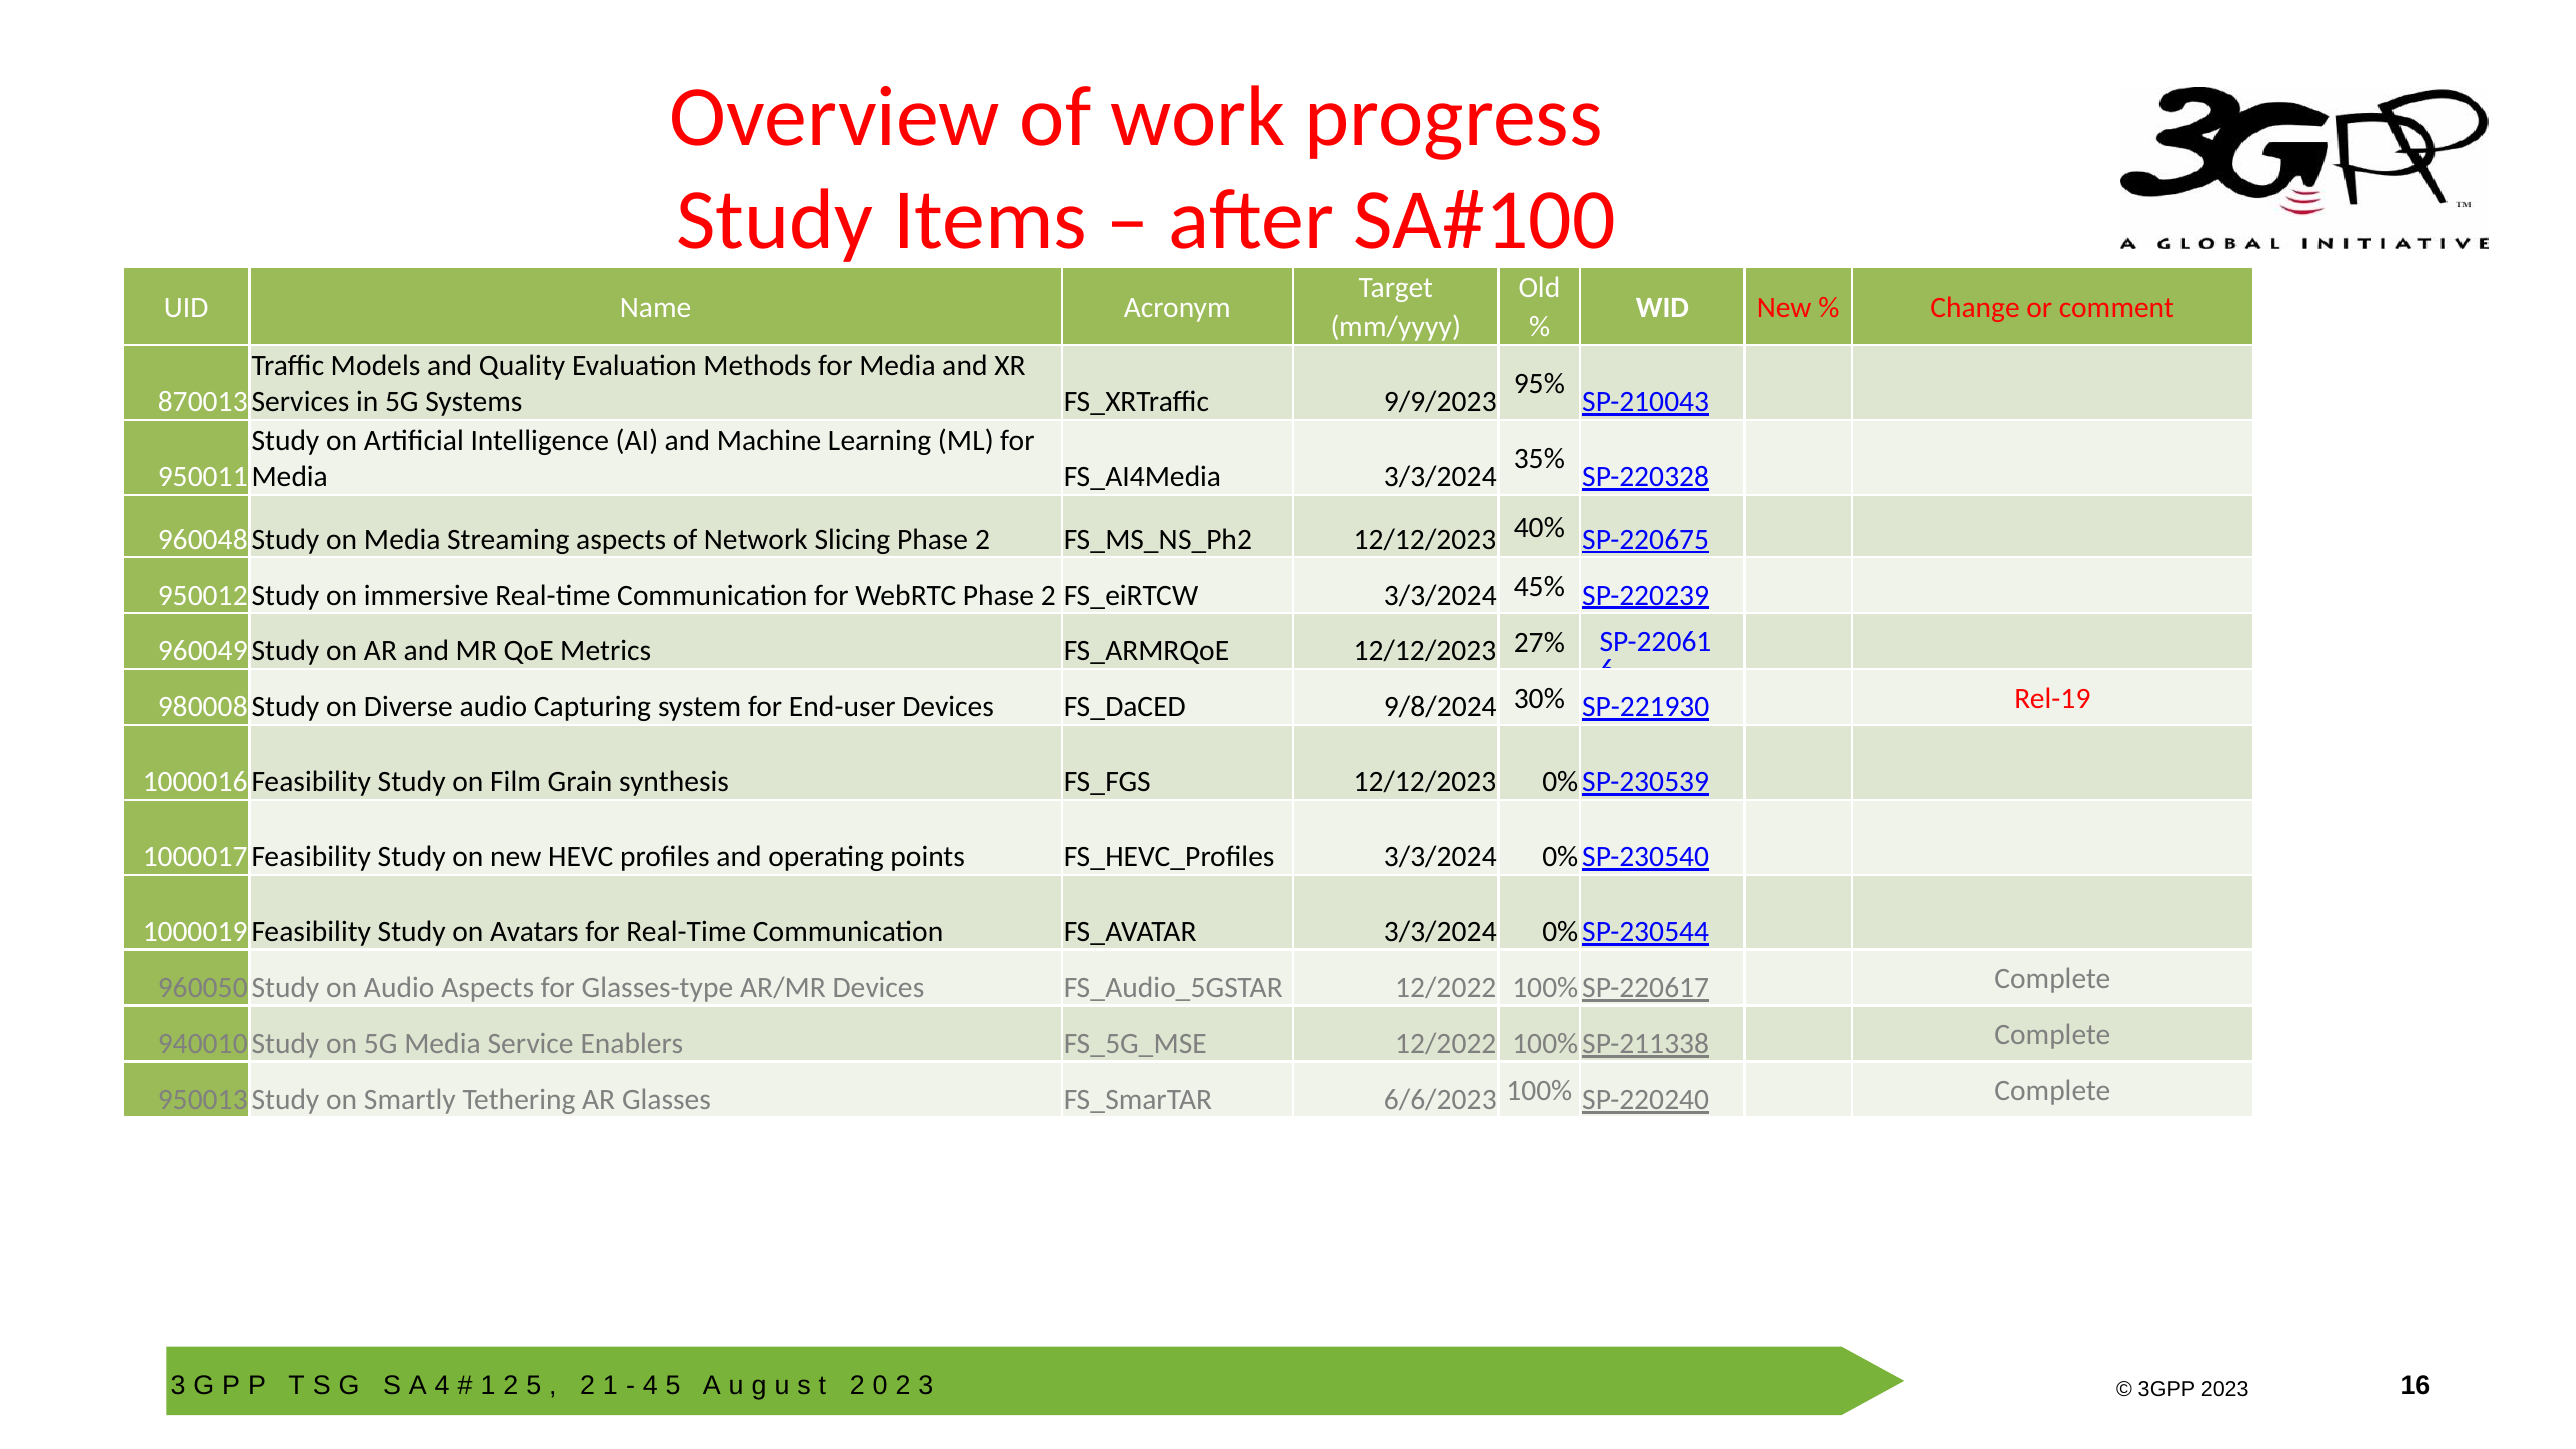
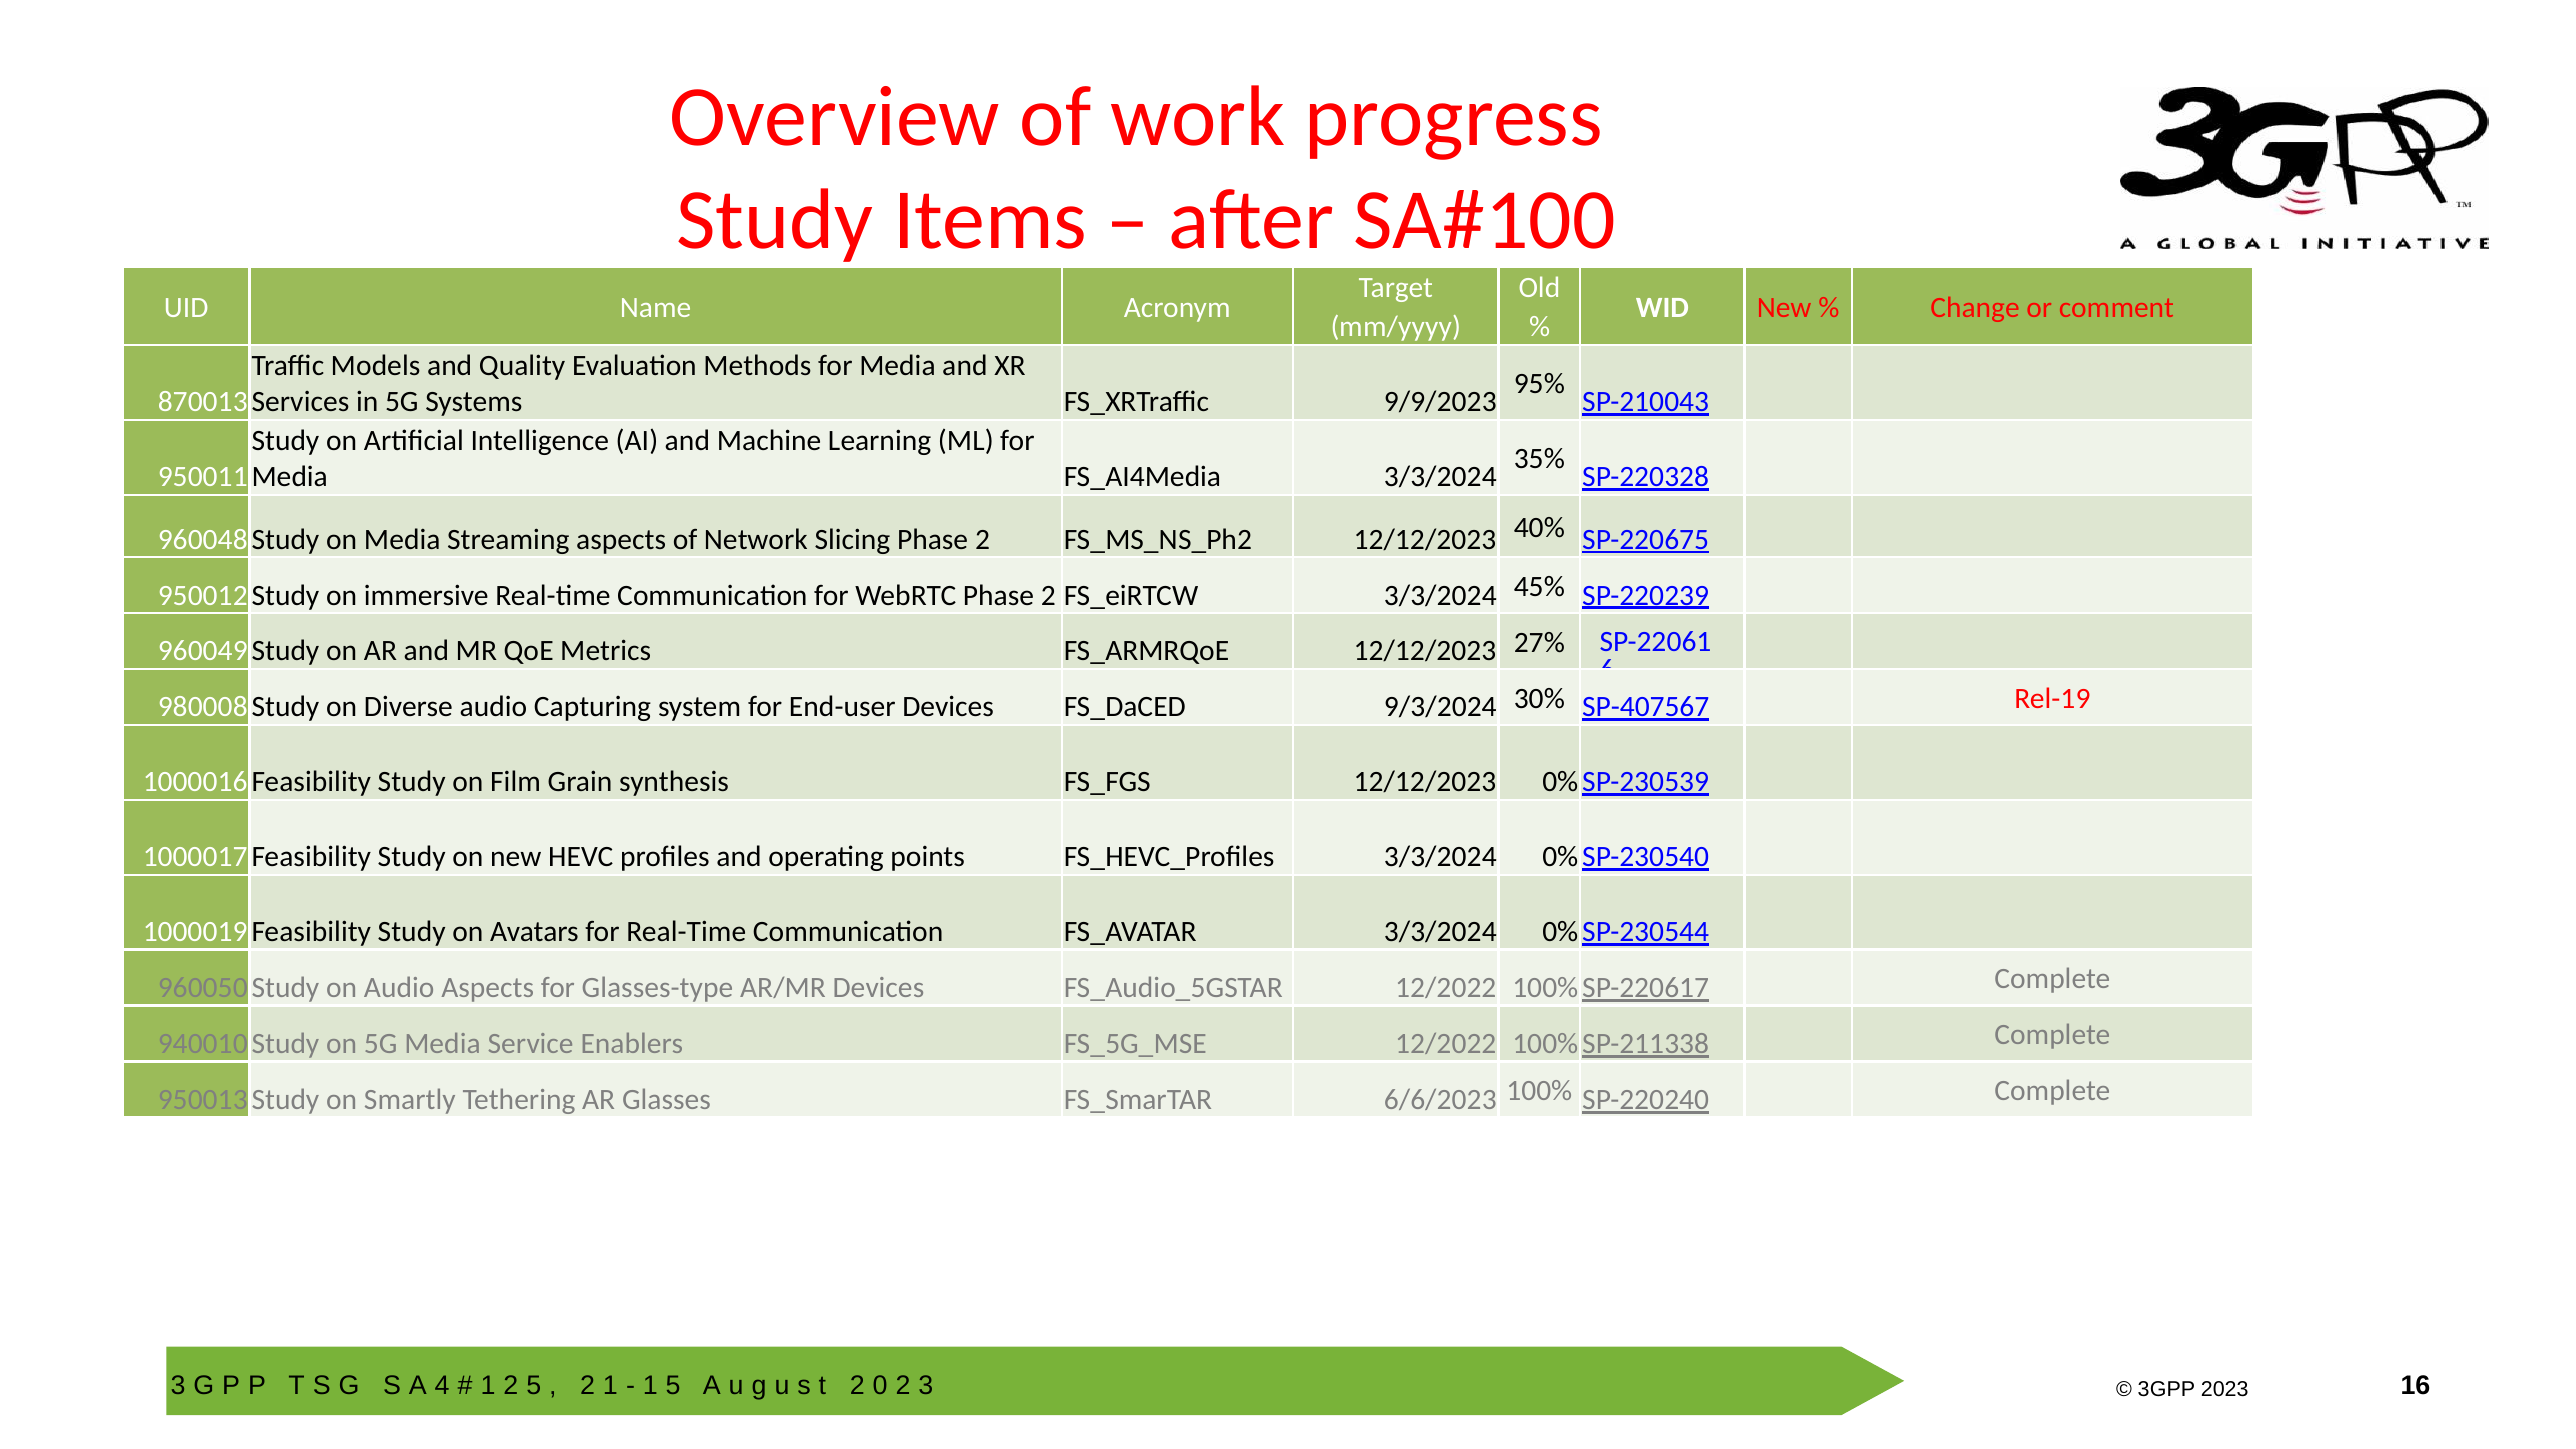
9/8/2024: 9/8/2024 -> 9/3/2024
SP-221930: SP-221930 -> SP-407567
4 at (650, 1386): 4 -> 1
